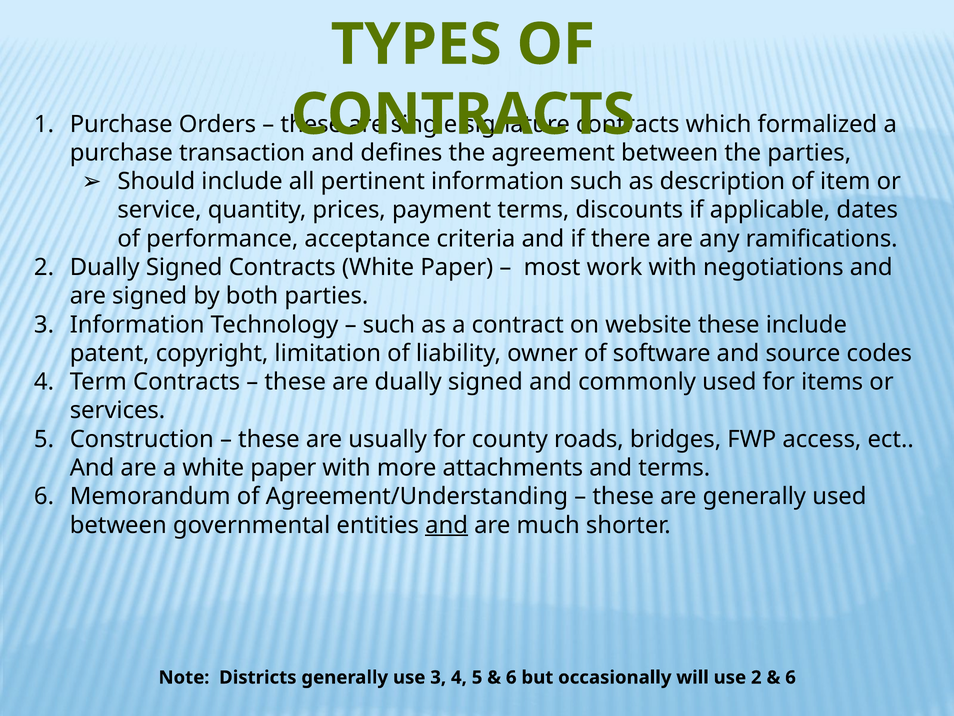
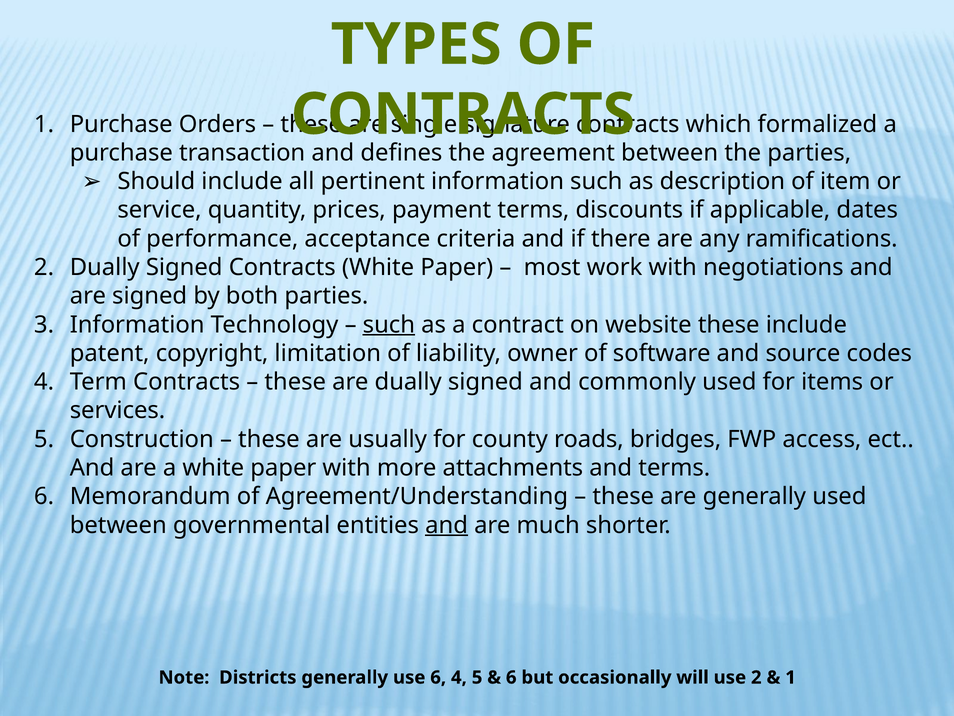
such at (389, 324) underline: none -> present
use 3: 3 -> 6
6 at (791, 677): 6 -> 1
